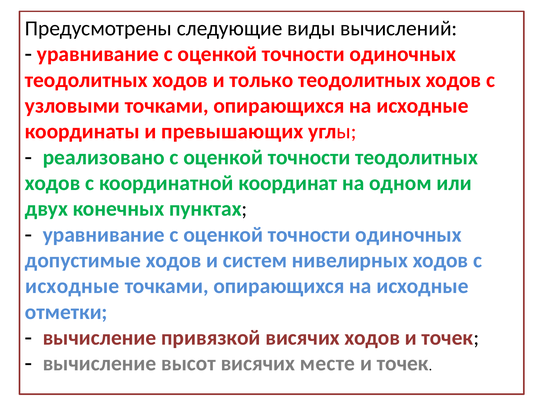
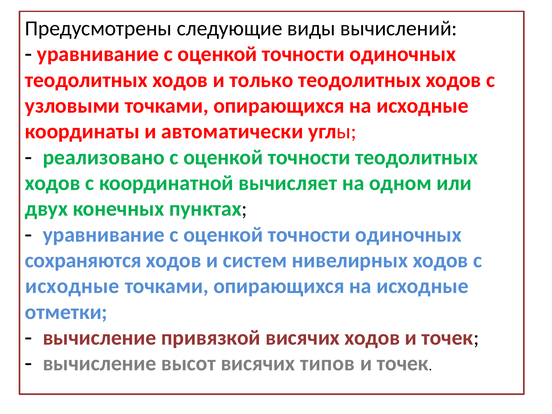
превышающих: превышающих -> автоматически
координат: координат -> вычисляет
допустимые: допустимые -> сохраняются
месте: месте -> типов
